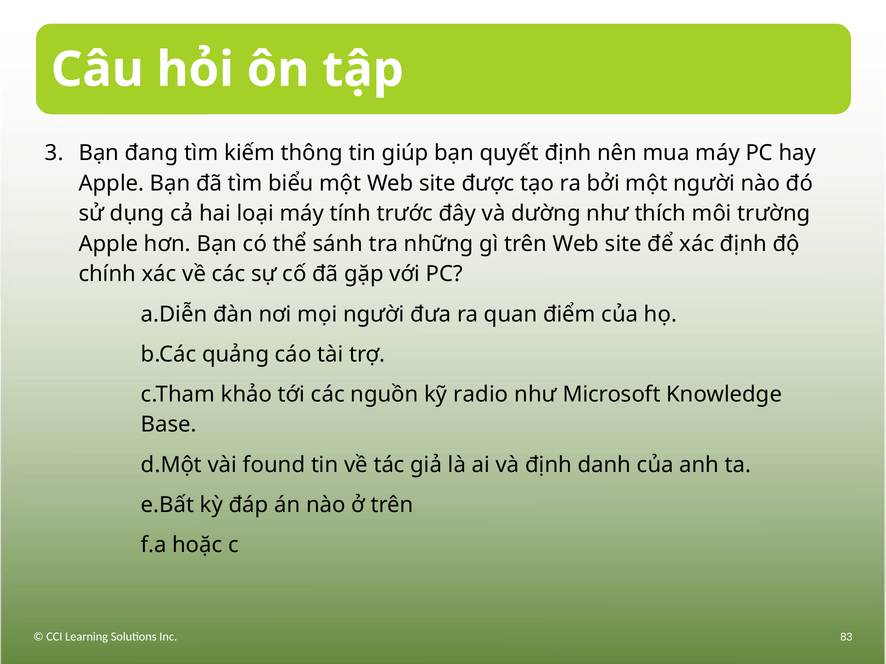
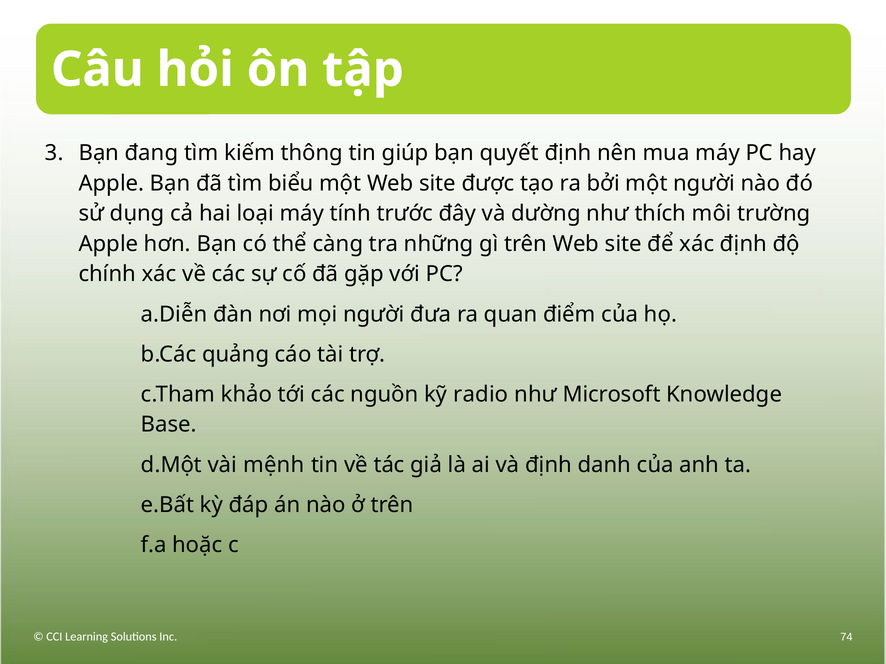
sánh: sánh -> càng
found: found -> mệnh
83: 83 -> 74
